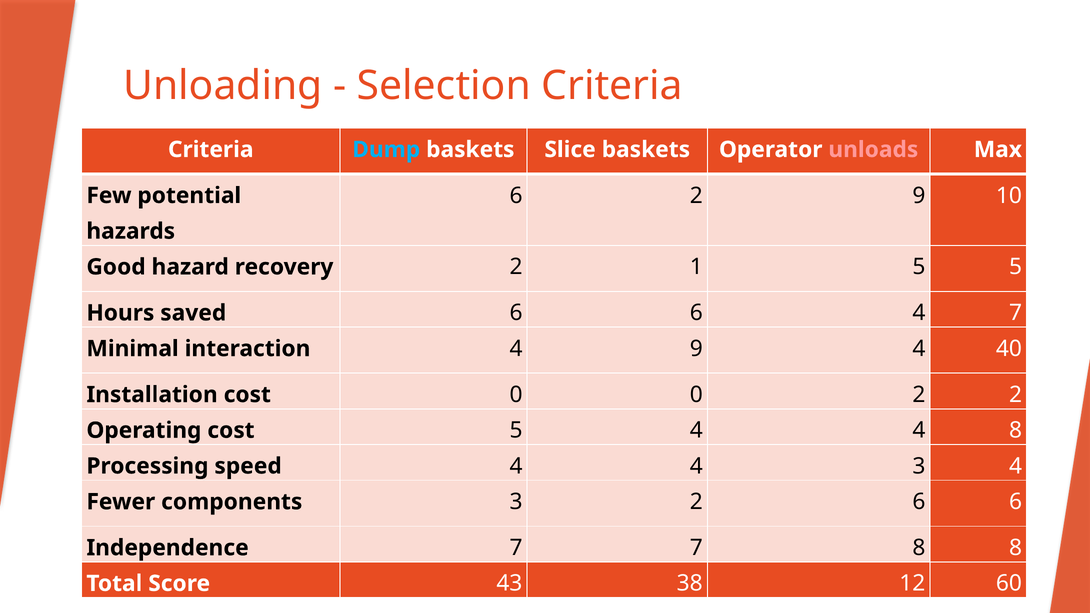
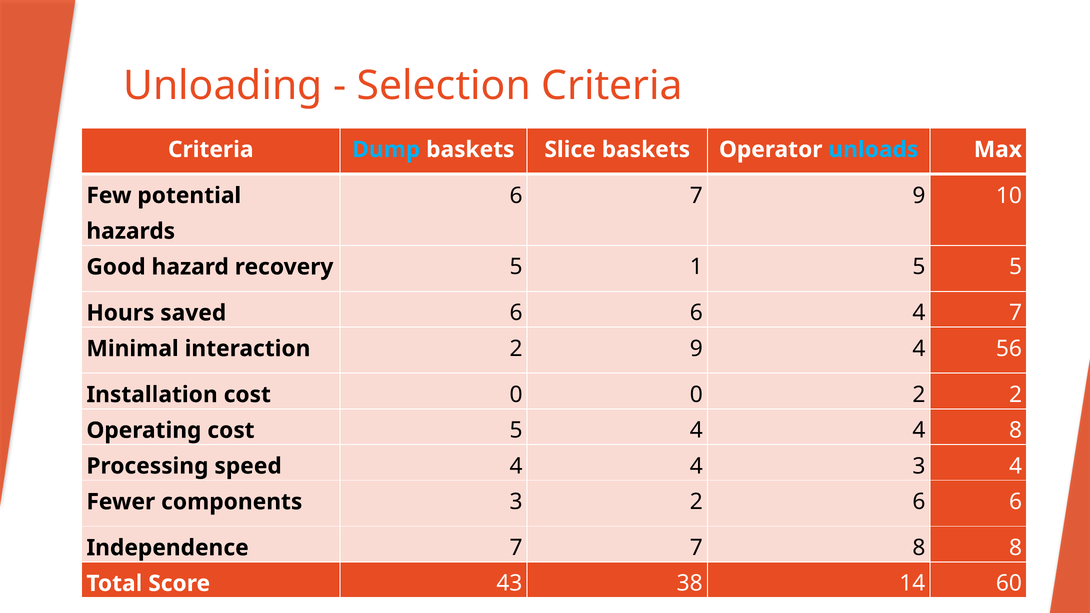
unloads colour: pink -> light blue
6 2: 2 -> 7
recovery 2: 2 -> 5
interaction 4: 4 -> 2
40: 40 -> 56
12: 12 -> 14
